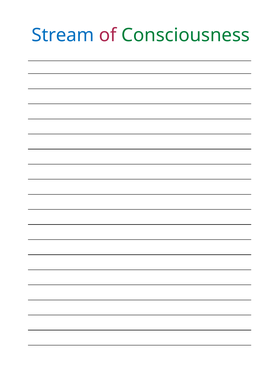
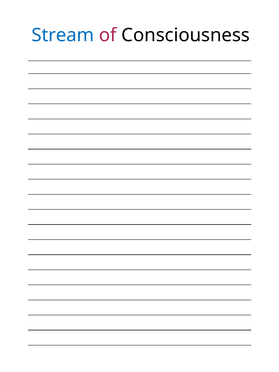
Consciousness colour: green -> black
